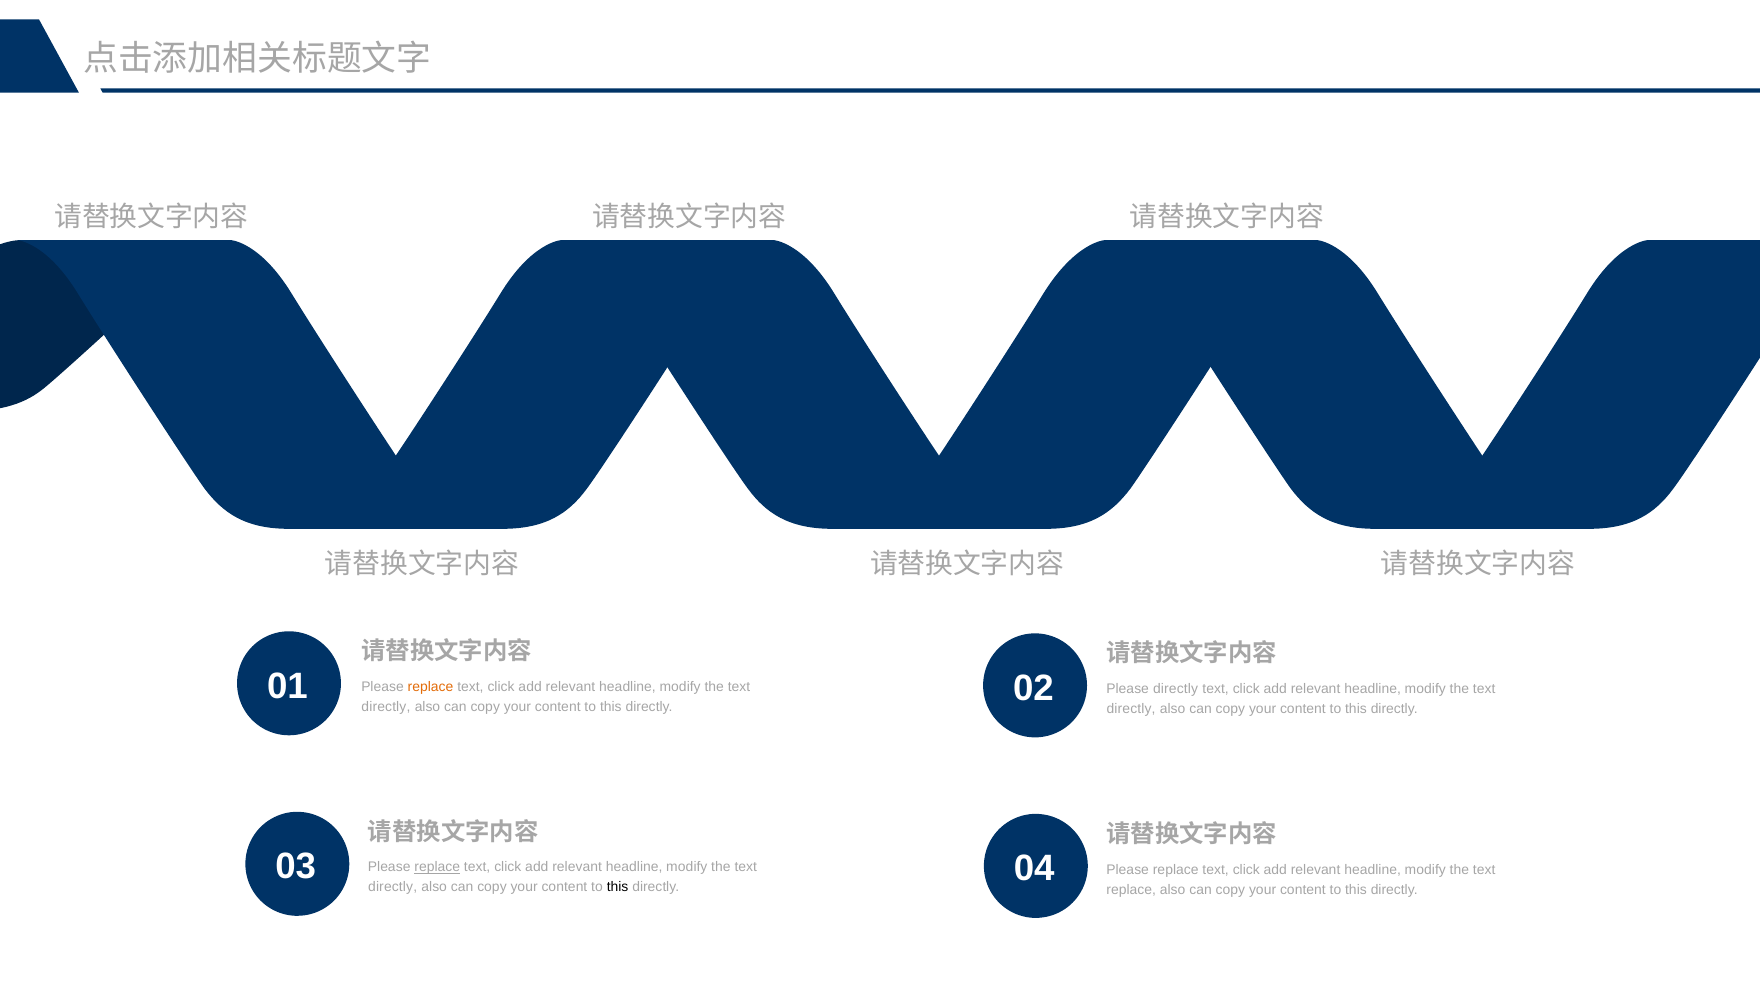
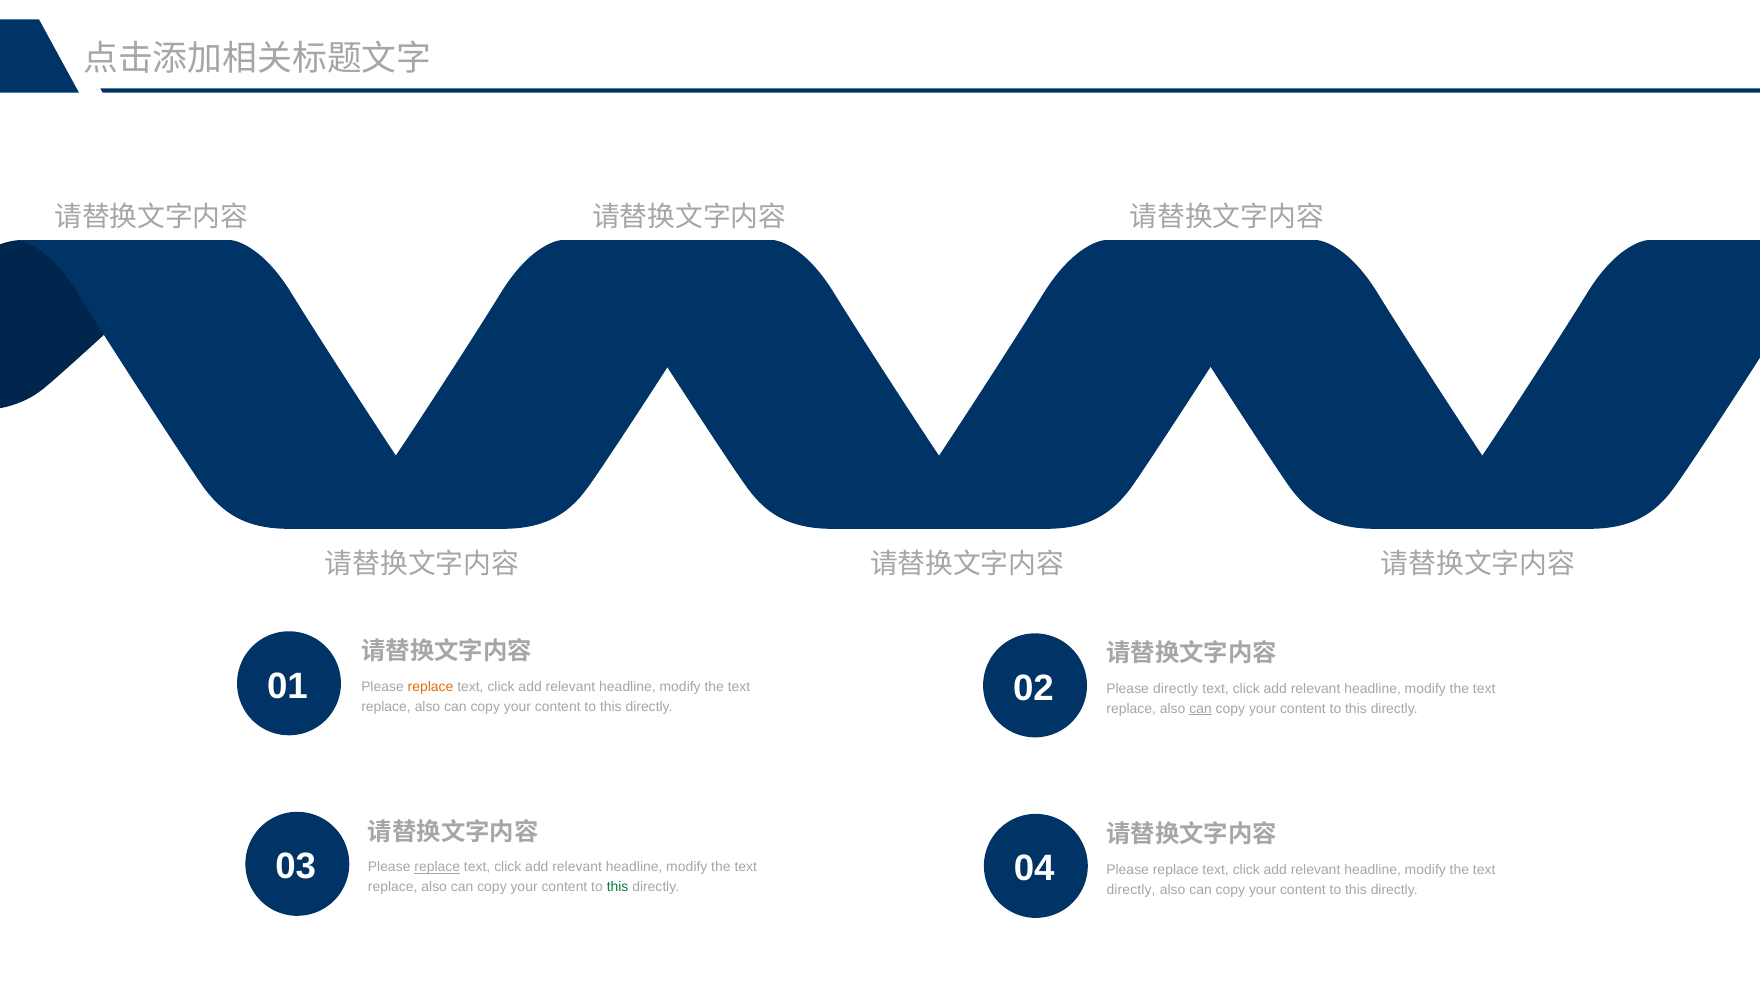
directly at (386, 707): directly -> replace
directly at (1131, 709): directly -> replace
can at (1201, 709) underline: none -> present
directly at (393, 887): directly -> replace
this at (618, 887) colour: black -> green
replace at (1131, 889): replace -> directly
